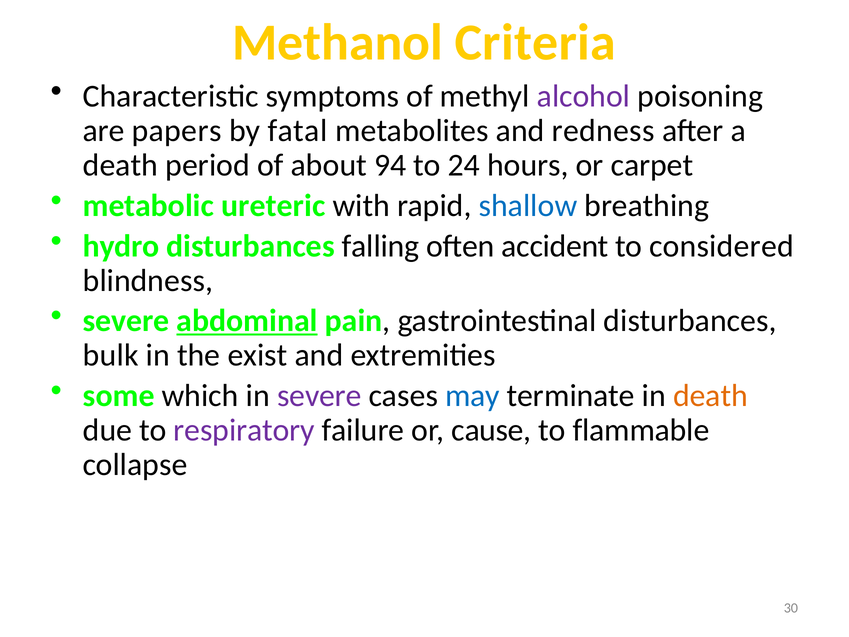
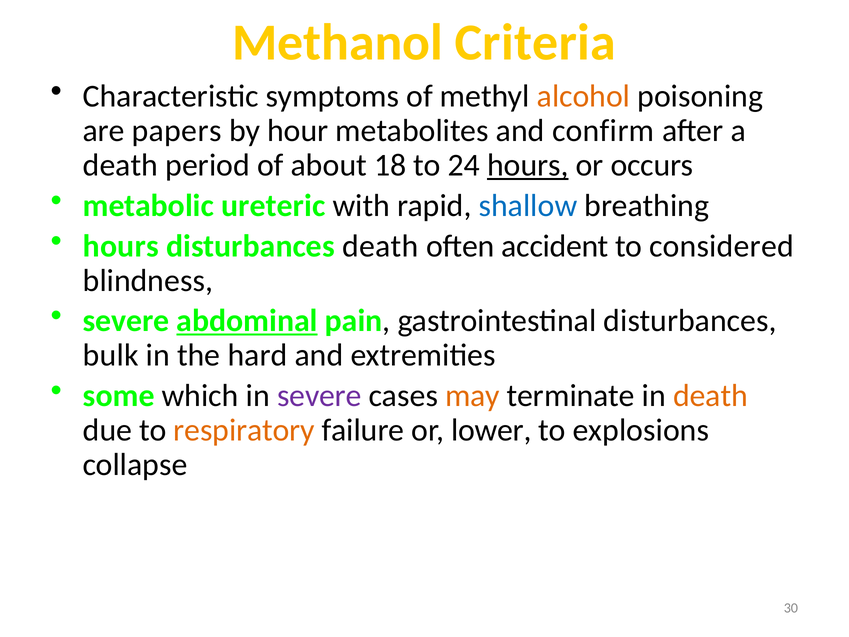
alcohol colour: purple -> orange
fatal: fatal -> hour
redness: redness -> confirm
94: 94 -> 18
hours at (528, 165) underline: none -> present
carpet: carpet -> occurs
hydro at (121, 246): hydro -> hours
disturbances falling: falling -> death
exist: exist -> hard
may colour: blue -> orange
respiratory colour: purple -> orange
cause: cause -> lower
flammable: flammable -> explosions
